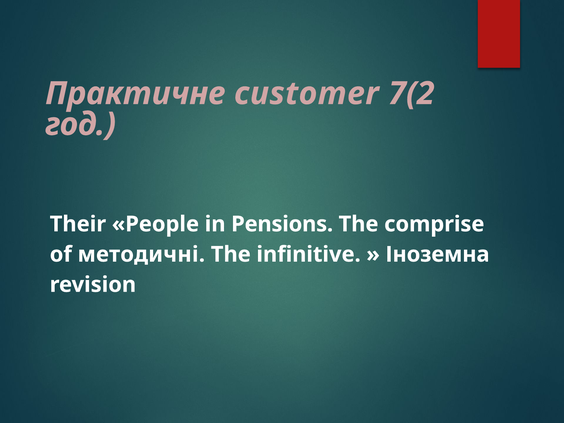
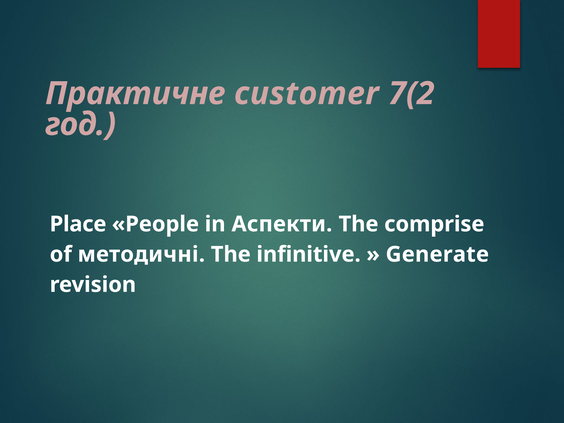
Their: Their -> Place
Pensions: Pensions -> Аспекти
Іноземна: Іноземна -> Generate
